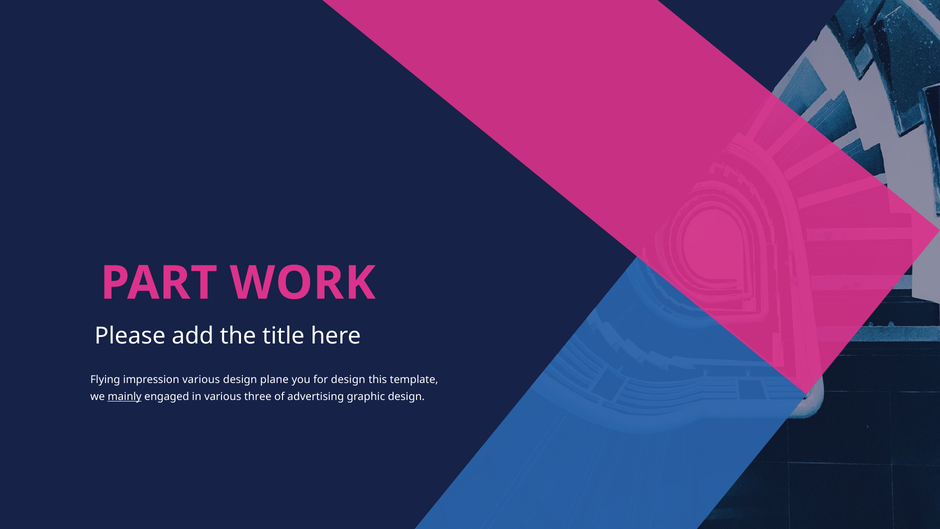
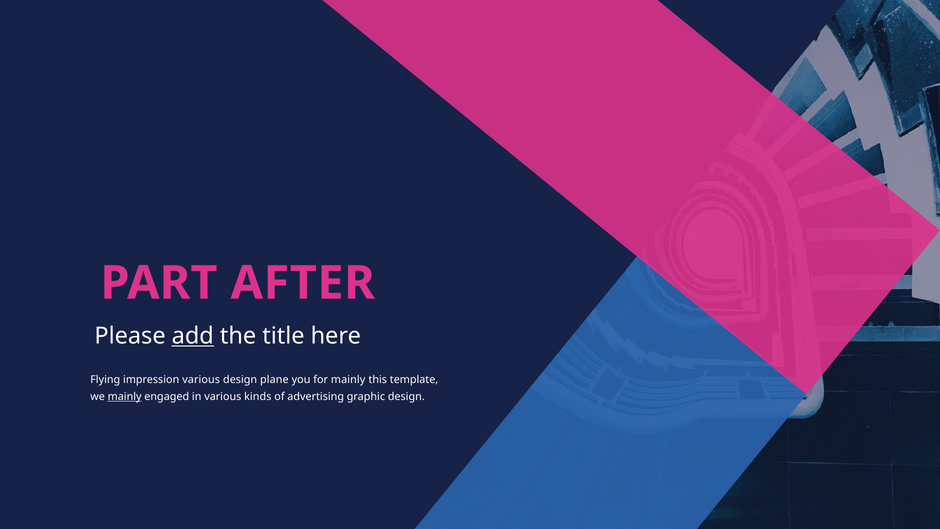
WORK: WORK -> AFTER
add underline: none -> present
for design: design -> mainly
three: three -> kinds
